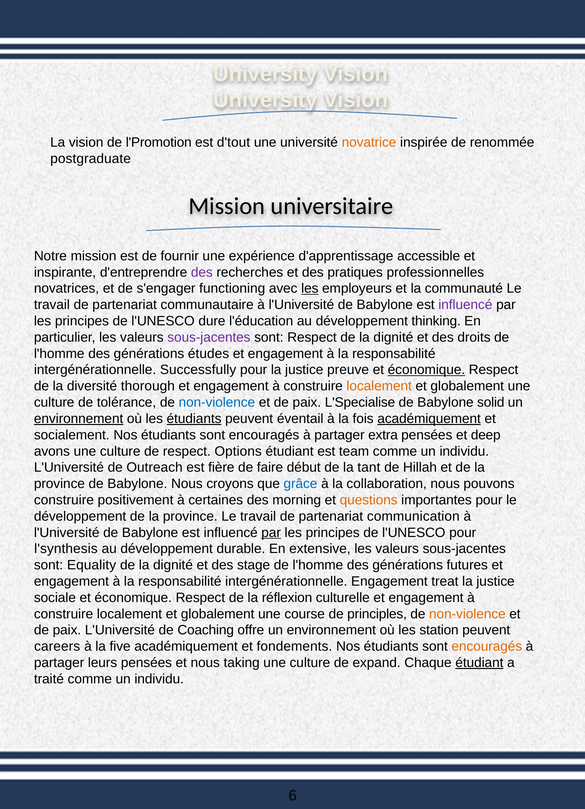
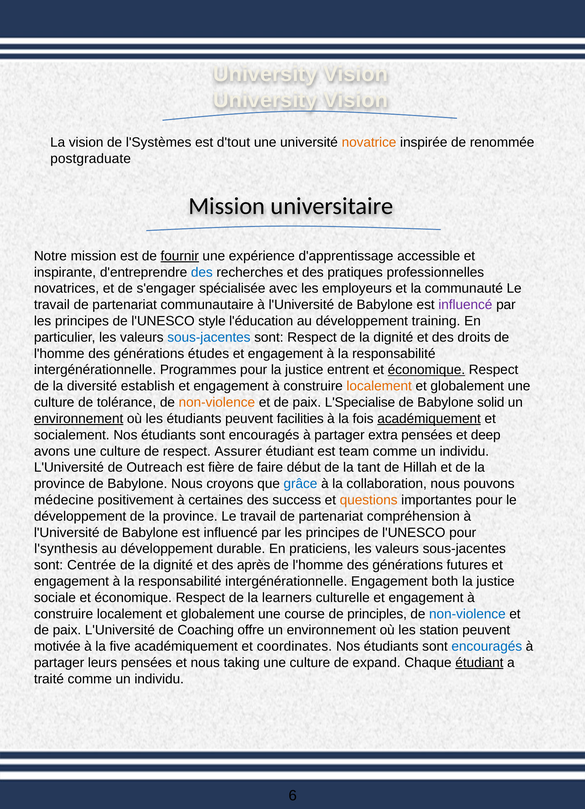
l'Promotion: l'Promotion -> l'Systèmes
fournir underline: none -> present
des at (202, 272) colour: purple -> blue
functioning: functioning -> spécialisée
les at (310, 289) underline: present -> none
dure: dure -> style
thinking: thinking -> training
sous-jacentes at (209, 337) colour: purple -> blue
Successfully: Successfully -> Programmes
preuve: preuve -> entrent
thorough: thorough -> establish
non-violence at (217, 403) colour: blue -> orange
étudiants at (194, 419) underline: present -> none
éventail: éventail -> facilities
Options: Options -> Assurer
construire at (64, 500): construire -> médecine
morning: morning -> success
communication: communication -> compréhension
par at (271, 533) underline: present -> none
extensive: extensive -> praticiens
Equality: Equality -> Centrée
stage: stage -> après
treat: treat -> both
réflexion: réflexion -> learners
non-violence at (467, 614) colour: orange -> blue
careers: careers -> motivée
fondements: fondements -> coordinates
encouragés at (487, 647) colour: orange -> blue
